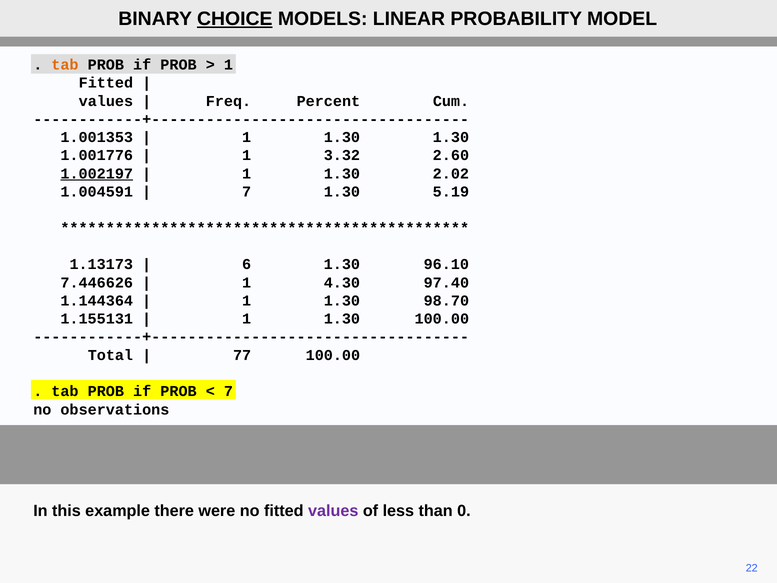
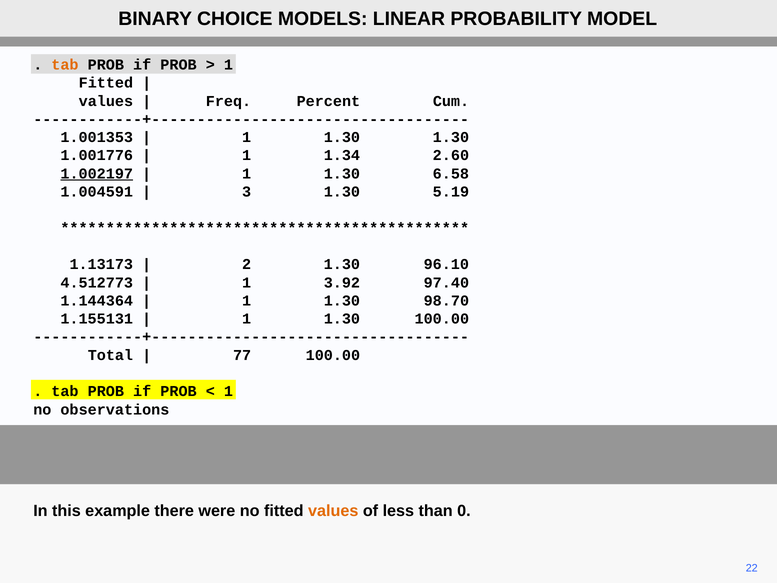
CHOICE underline: present -> none
3.32: 3.32 -> 1.34
2.02: 2.02 -> 6.58
7 at (247, 192): 7 -> 3
6: 6 -> 2
7.446626: 7.446626 -> 4.512773
4.30: 4.30 -> 3.92
7 at (228, 391): 7 -> 1
values at (333, 511) colour: purple -> orange
